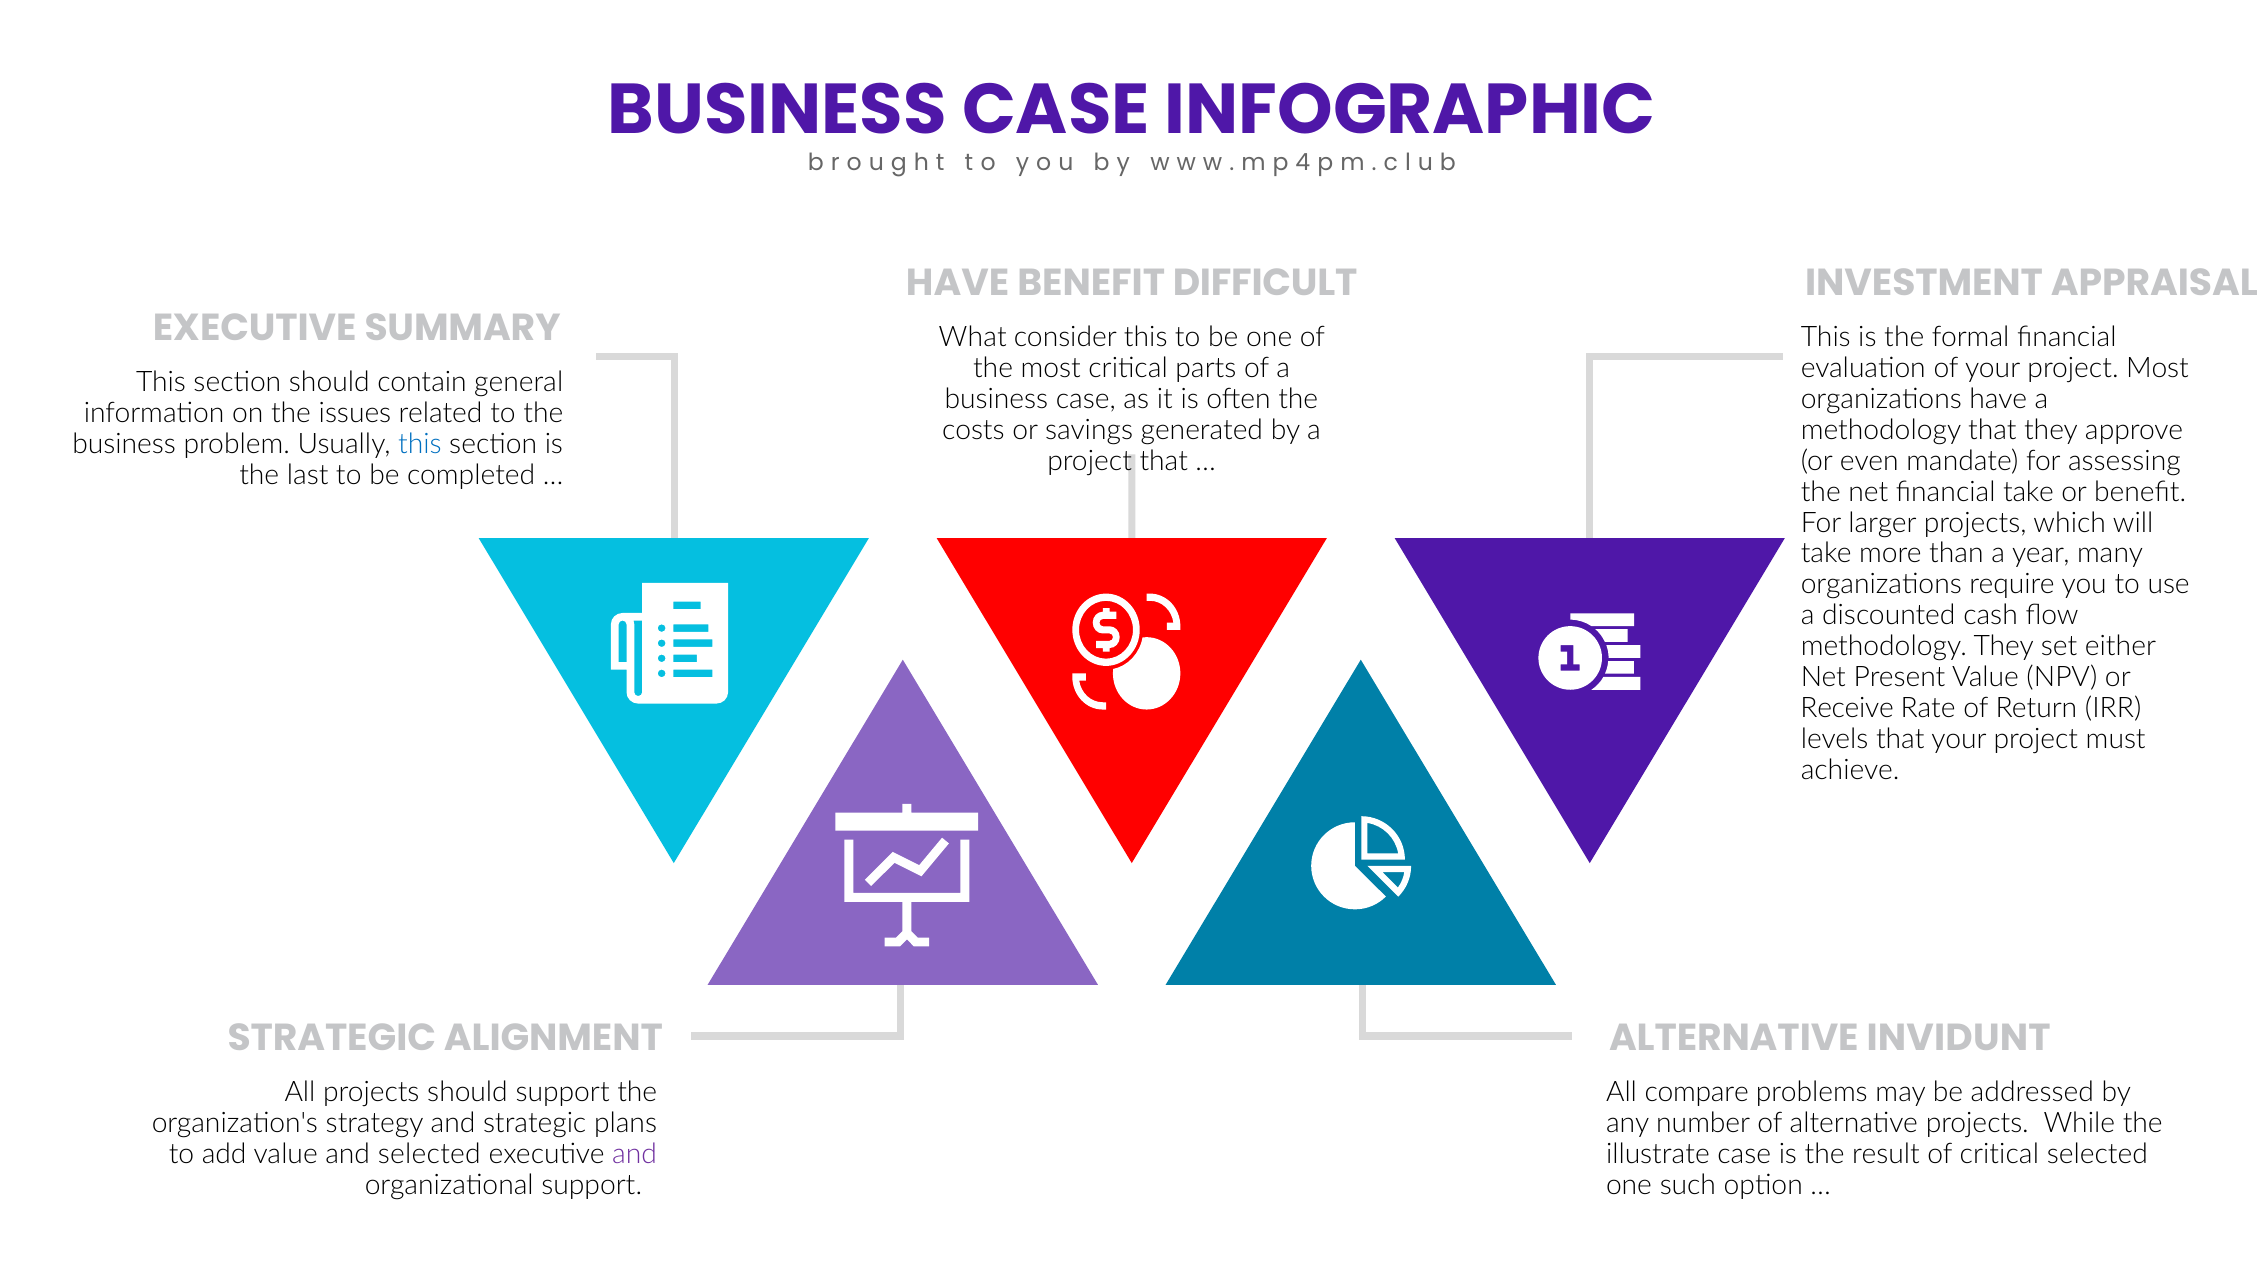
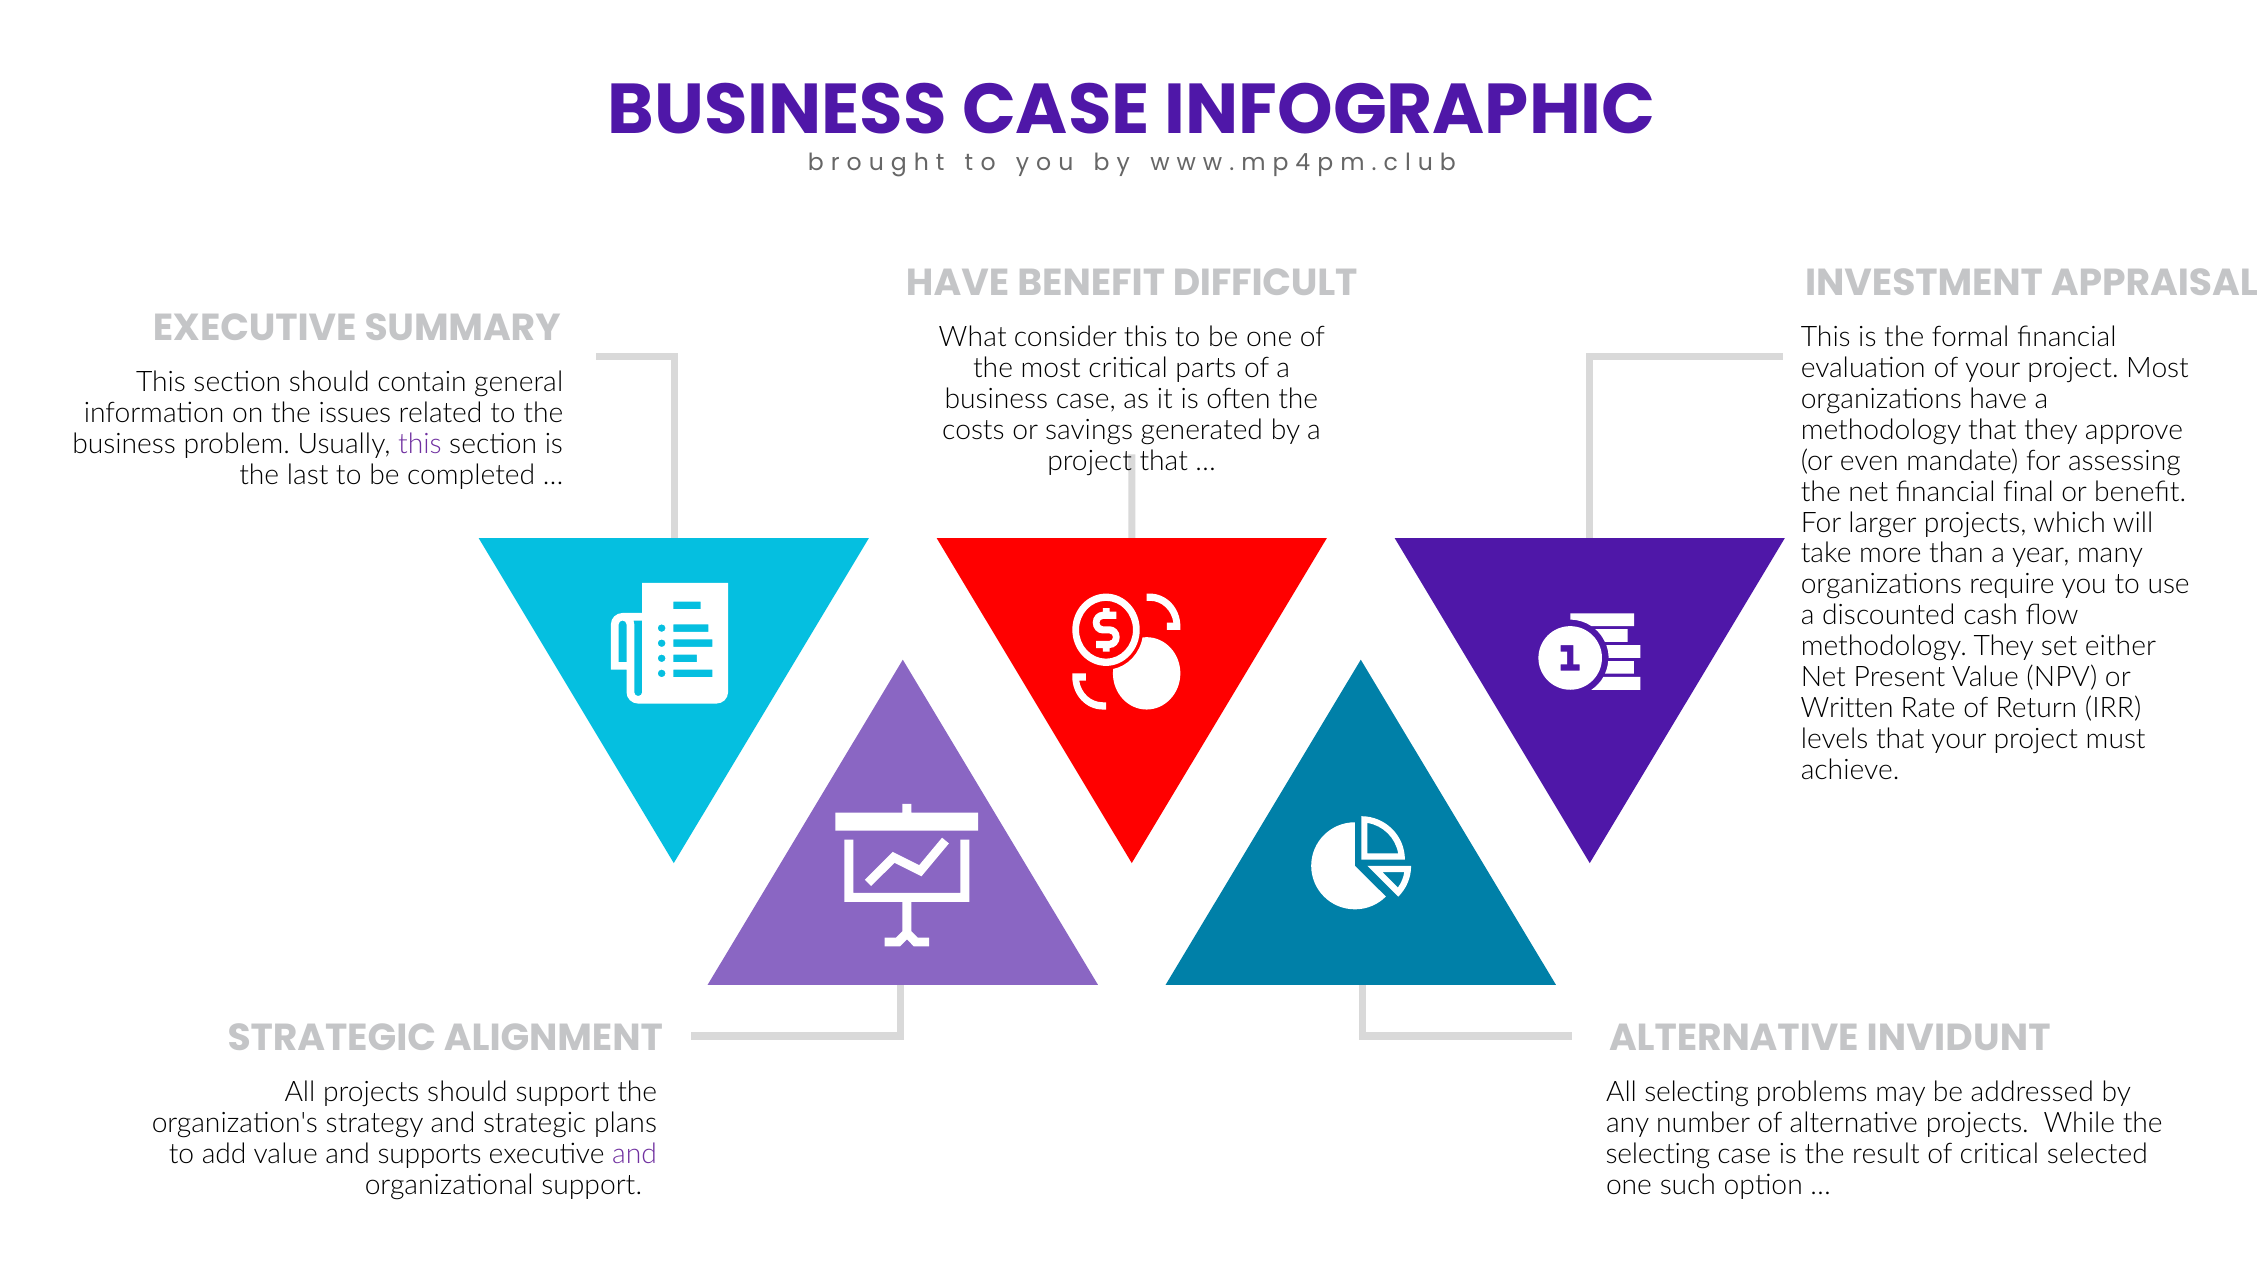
this at (420, 445) colour: blue -> purple
financial take: take -> final
Receive: Receive -> Written
All compare: compare -> selecting
and selected: selected -> supports
illustrate at (1658, 1155): illustrate -> selecting
